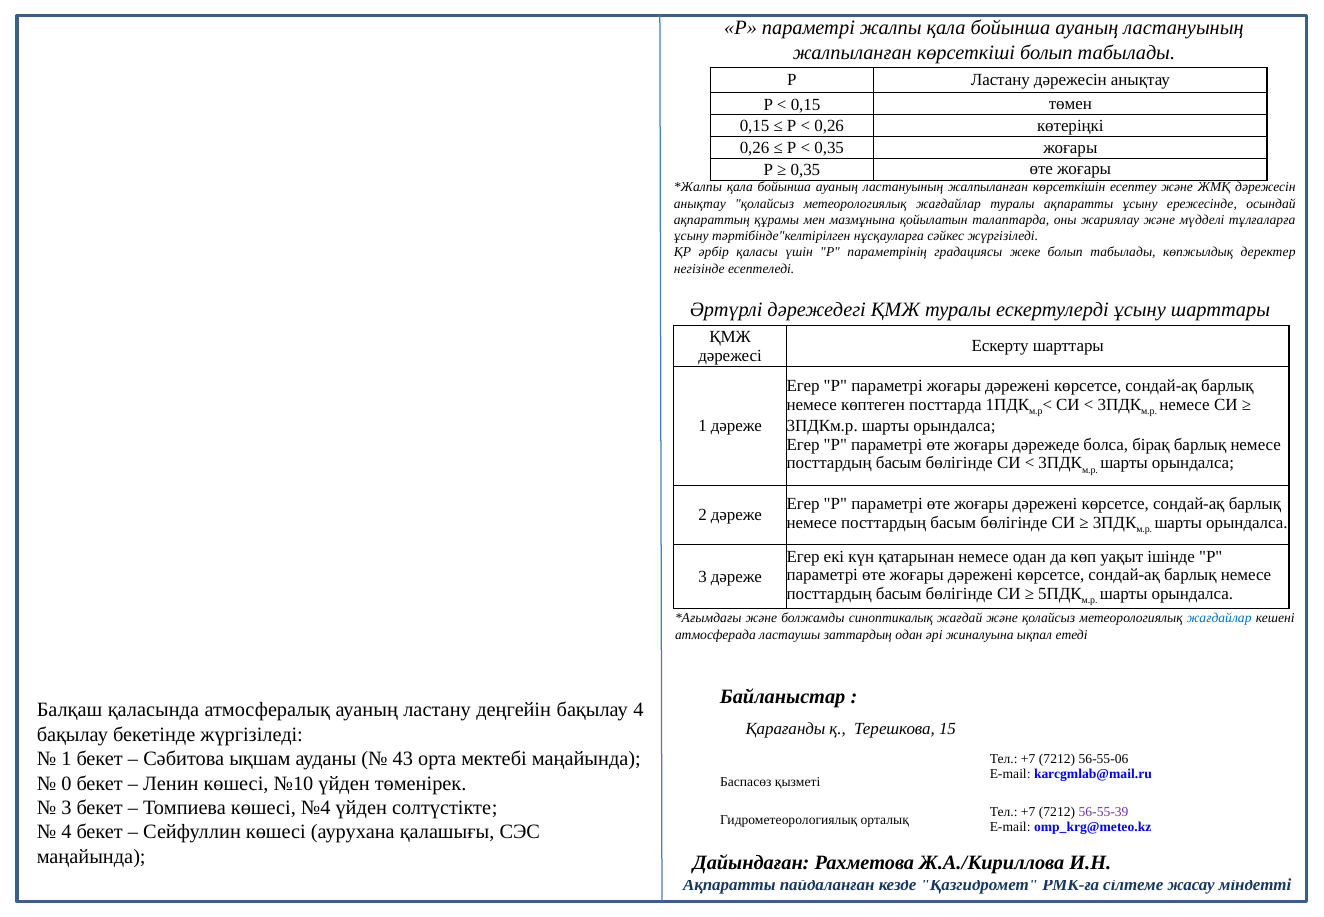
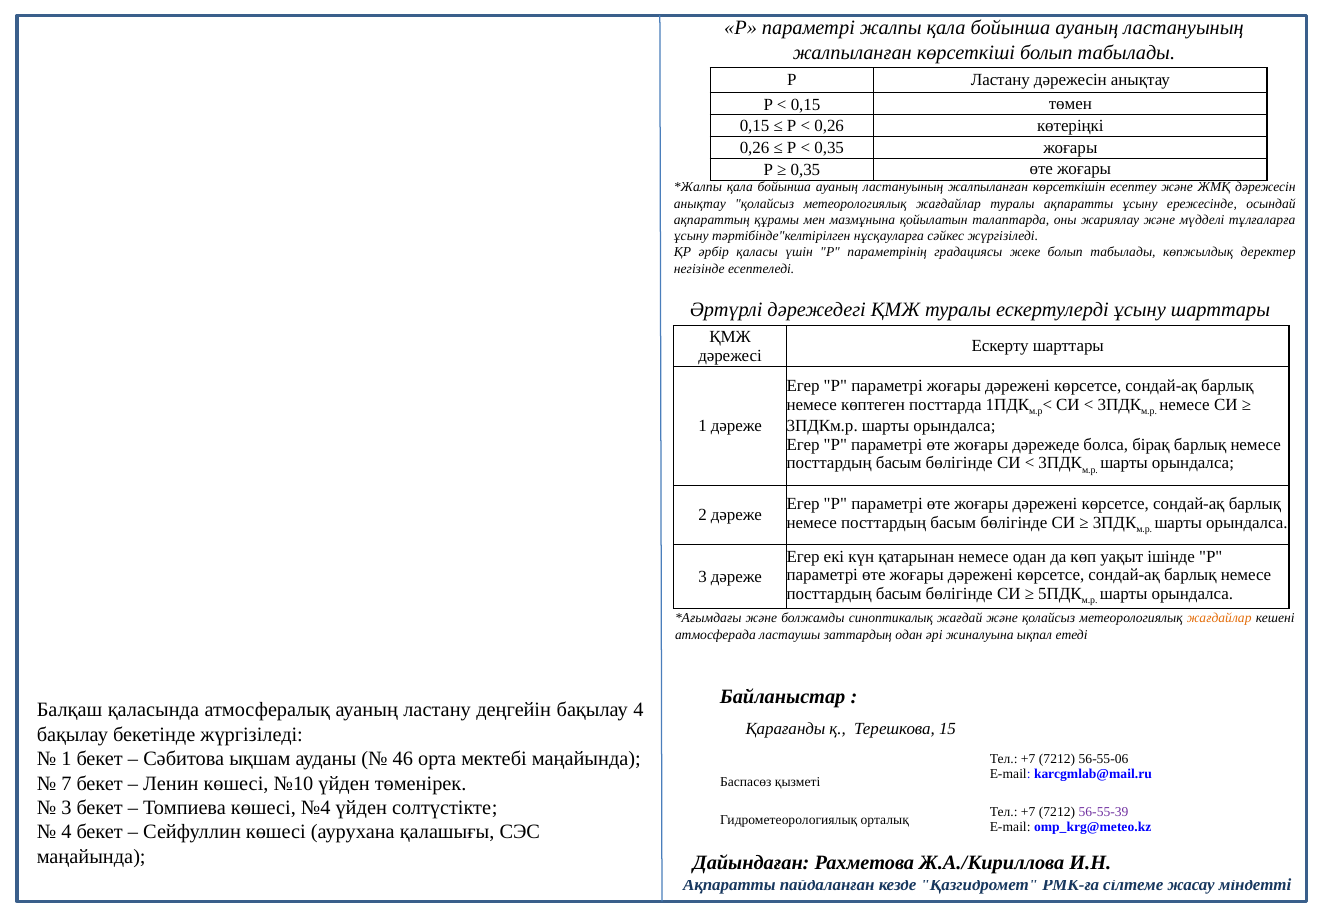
жағдайлар at (1219, 618) colour: blue -> orange
43: 43 -> 46
0: 0 -> 7
